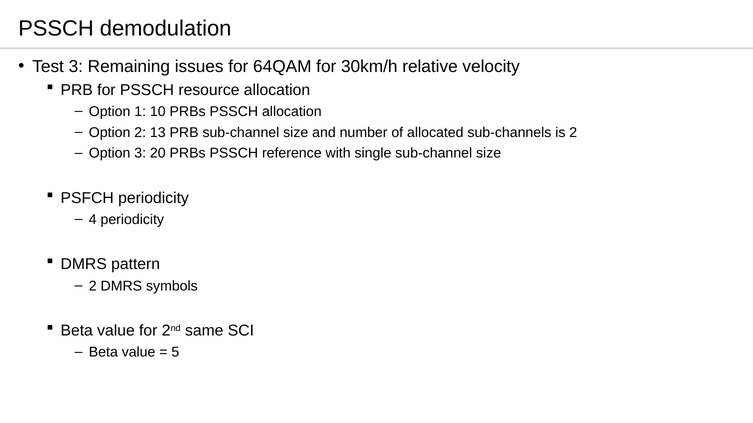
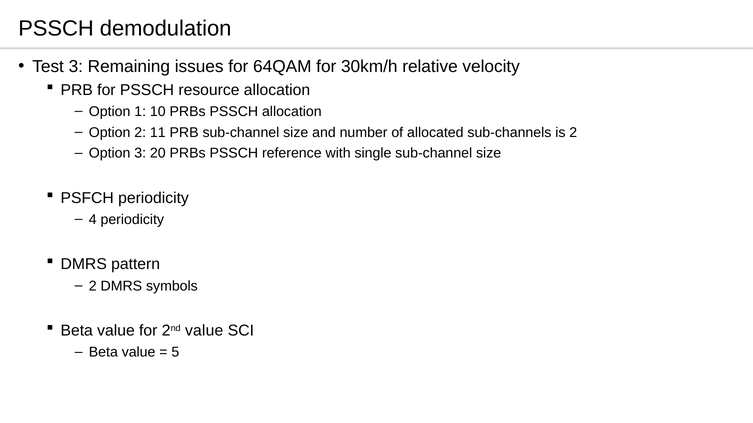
13: 13 -> 11
2nd same: same -> value
